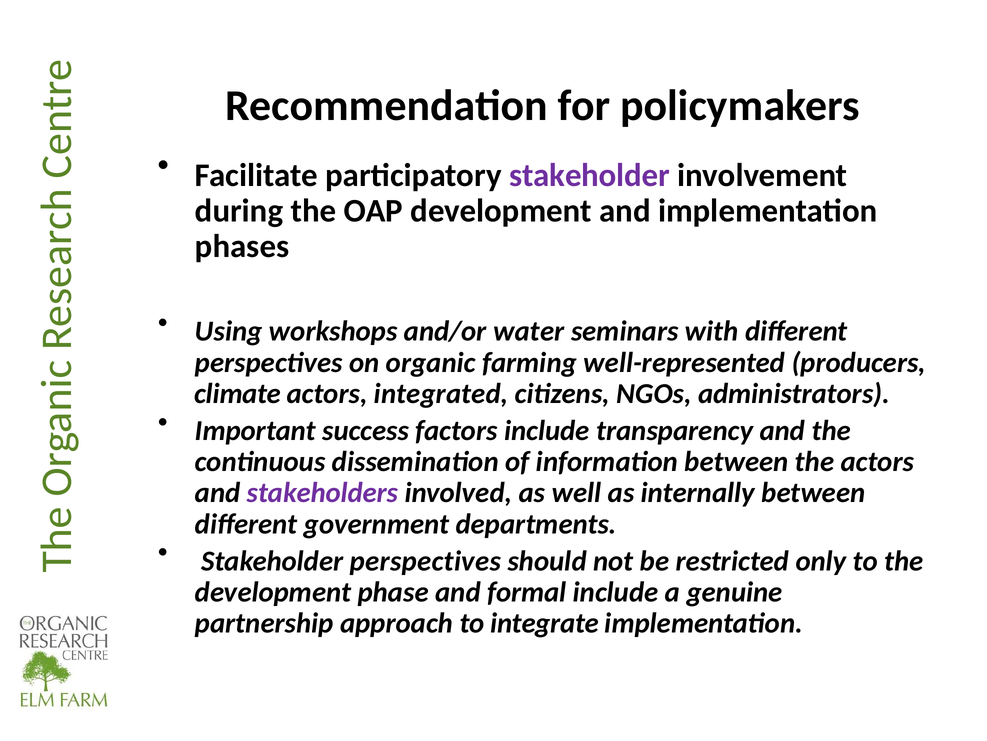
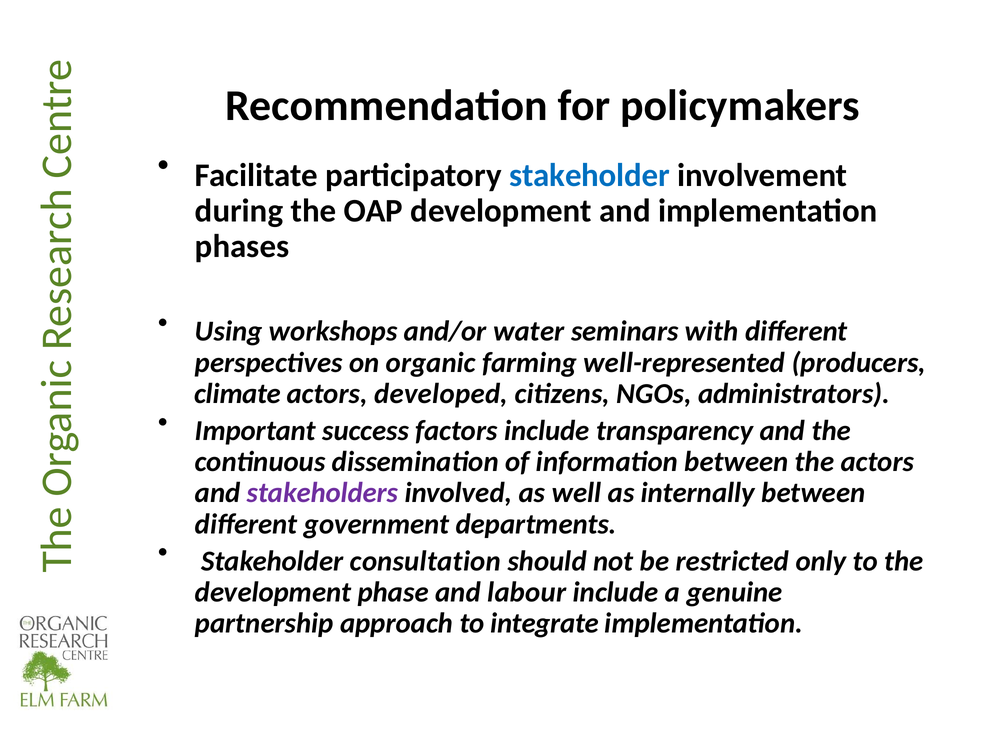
stakeholder at (590, 175) colour: purple -> blue
integrated: integrated -> developed
Stakeholder perspectives: perspectives -> consultation
formal: formal -> labour
